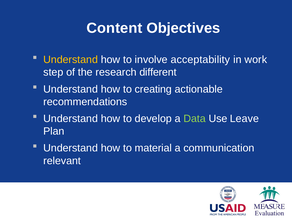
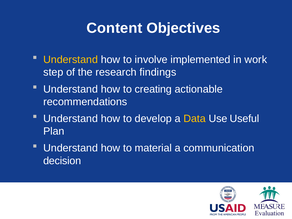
acceptability: acceptability -> implemented
different: different -> findings
Data colour: light green -> yellow
Leave: Leave -> Useful
relevant: relevant -> decision
